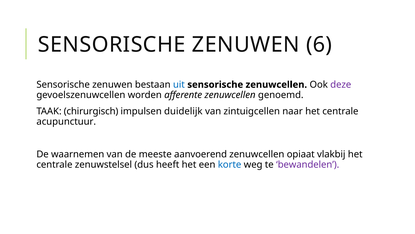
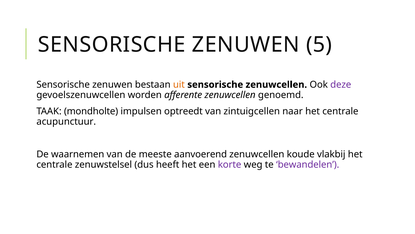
6: 6 -> 5
uit colour: blue -> orange
chirurgisch: chirurgisch -> mondholte
duidelijk: duidelijk -> optreedt
opiaat: opiaat -> koude
korte colour: blue -> purple
